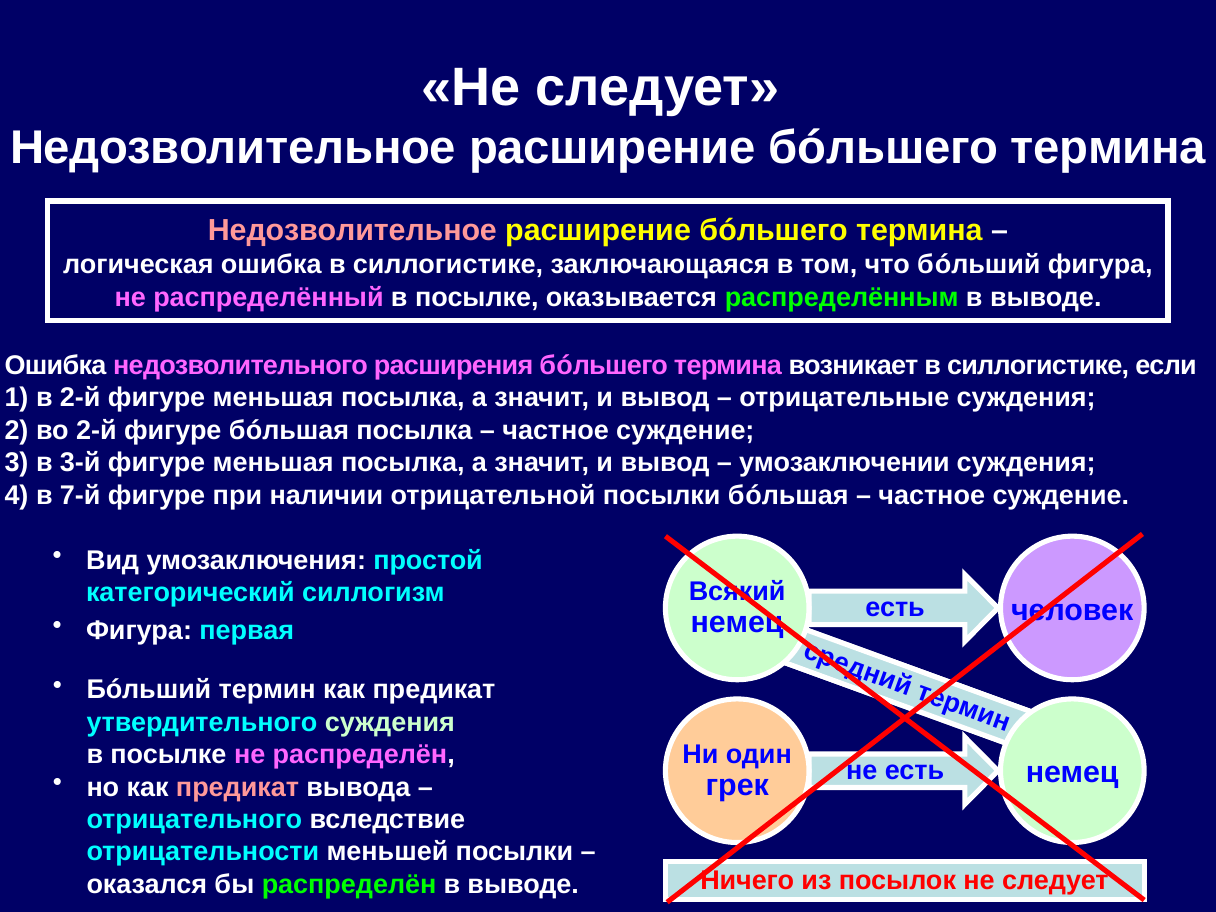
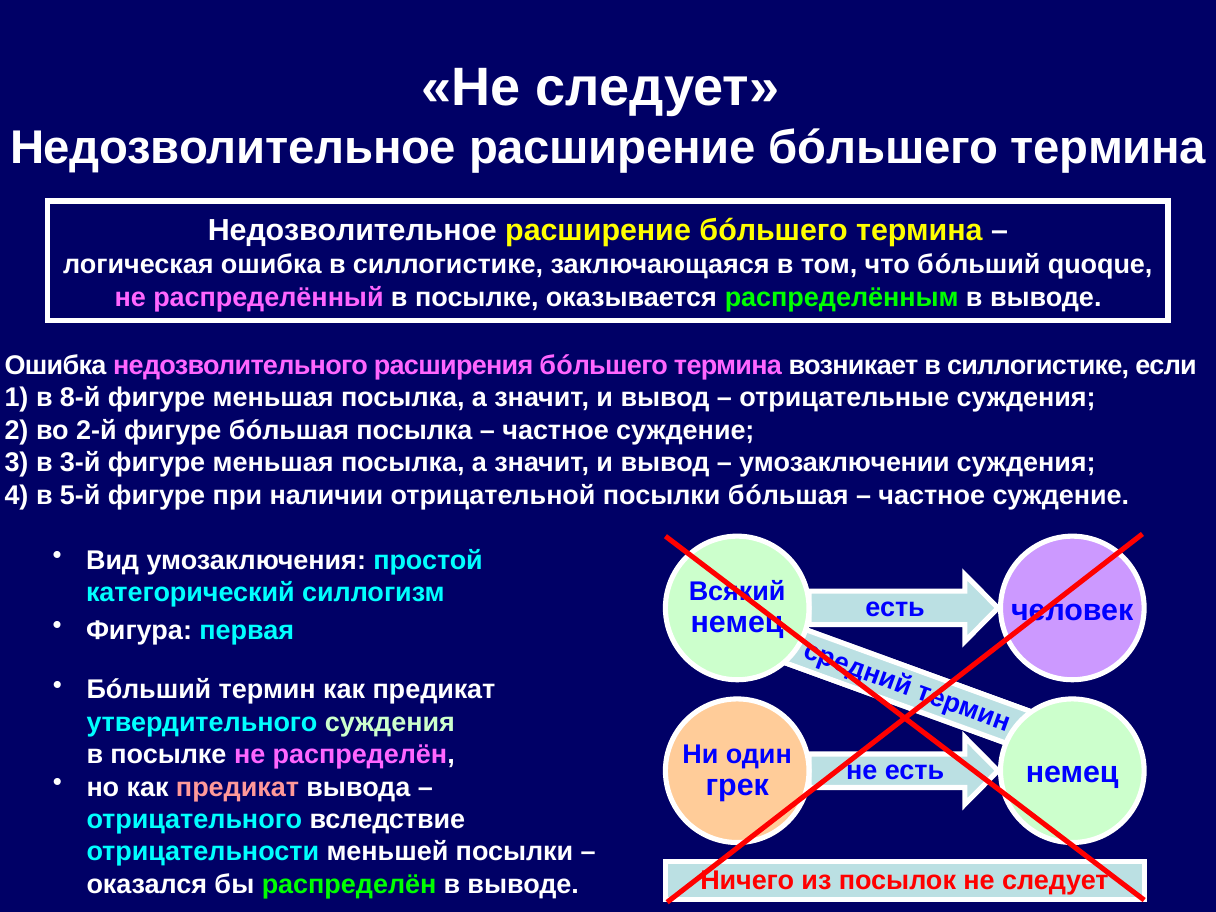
Недозволительное at (352, 231) colour: pink -> white
бóльший фигура: фигура -> quoque
в 2-й: 2-й -> 8-й
7-й: 7-й -> 5-й
